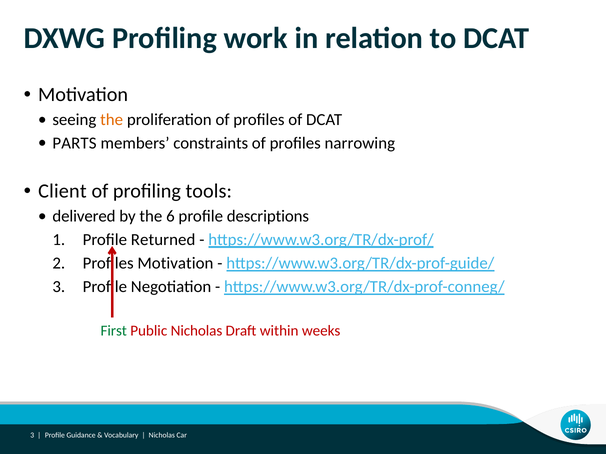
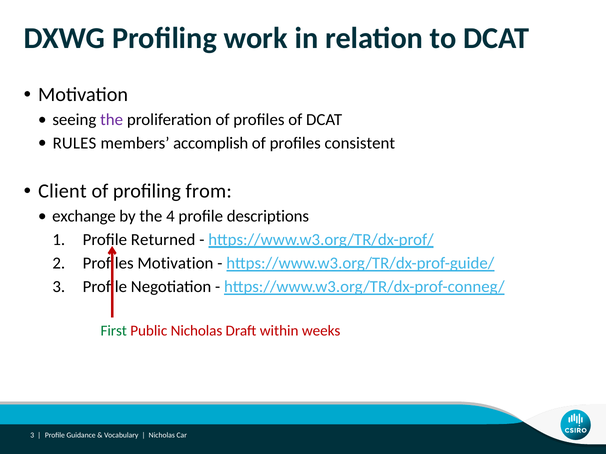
the at (112, 120) colour: orange -> purple
PARTS: PARTS -> RULES
constraints: constraints -> accomplish
narrowing: narrowing -> consistent
tools: tools -> from
delivered: delivered -> exchange
6: 6 -> 4
